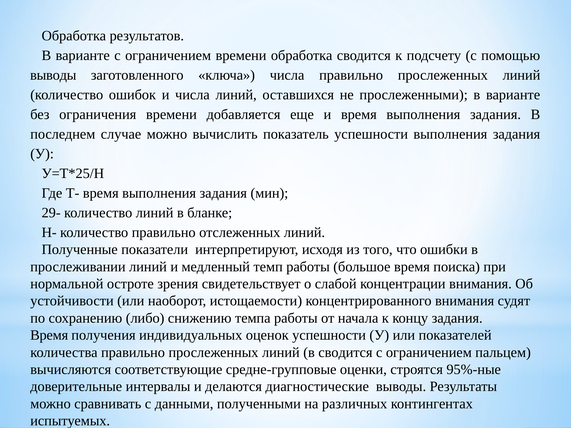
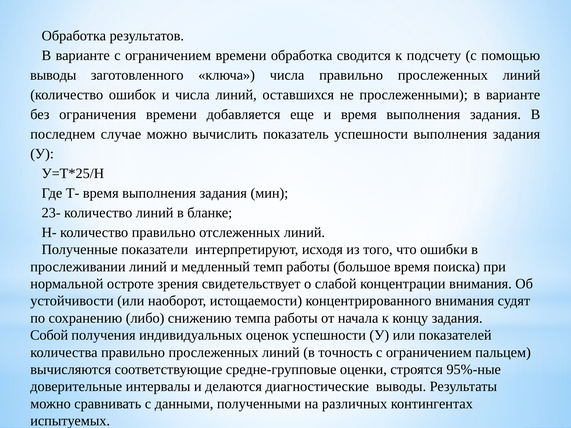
29-: 29- -> 23-
Время at (49, 335): Время -> Собой
в сводится: сводится -> точность
